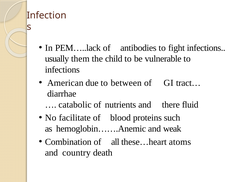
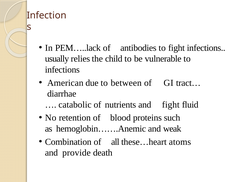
them: them -> relies
and there: there -> fight
facilitate: facilitate -> retention
country: country -> provide
